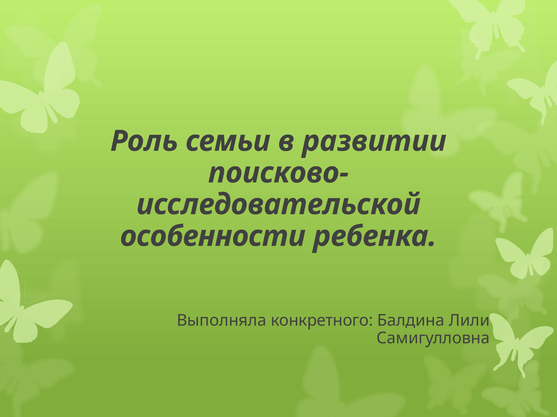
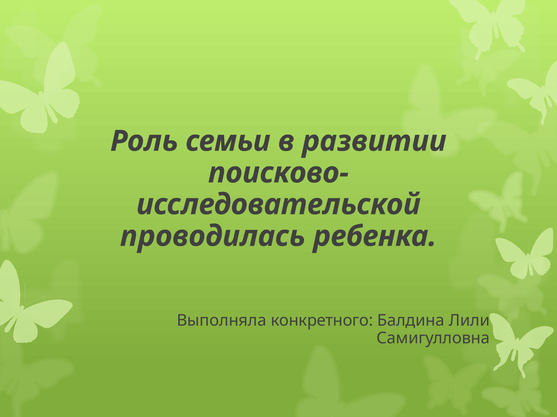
особенности: особенности -> проводилась
